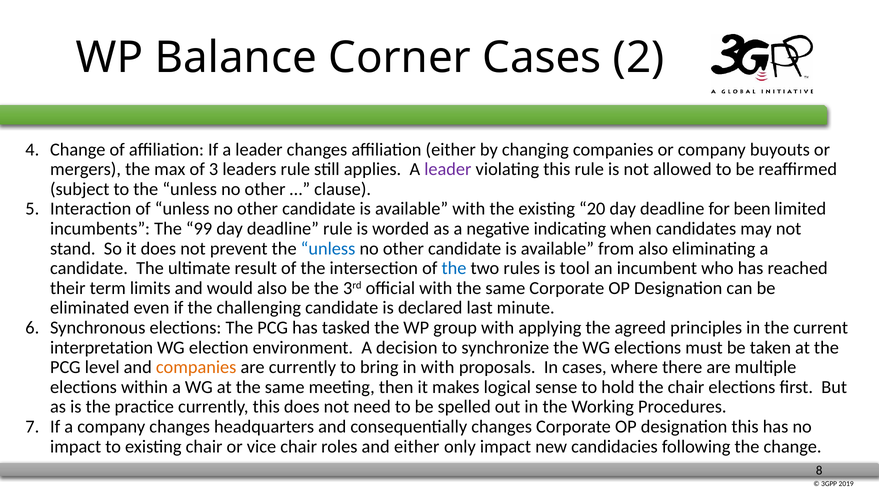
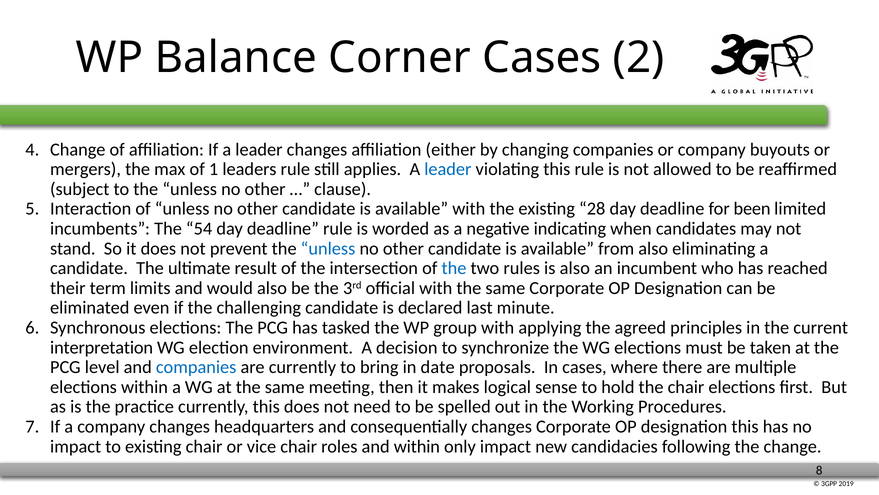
3: 3 -> 1
leader at (448, 169) colour: purple -> blue
20: 20 -> 28
99: 99 -> 54
is tool: tool -> also
companies at (196, 367) colour: orange -> blue
in with: with -> date
and either: either -> within
